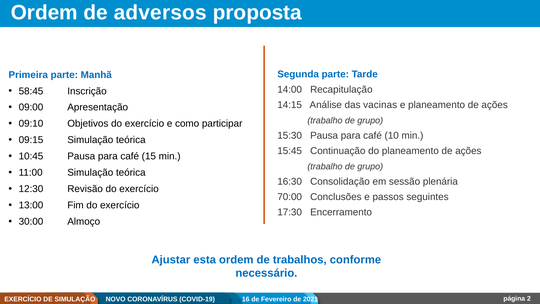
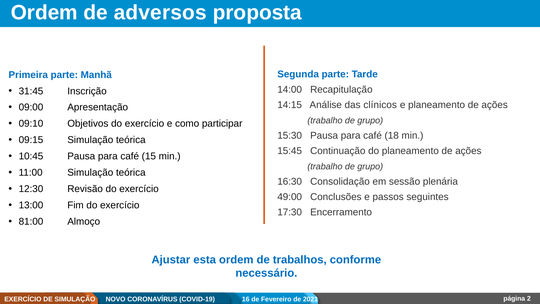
58:45: 58:45 -> 31:45
vacinas: vacinas -> clínicos
10: 10 -> 18
70:00: 70:00 -> 49:00
30:00: 30:00 -> 81:00
